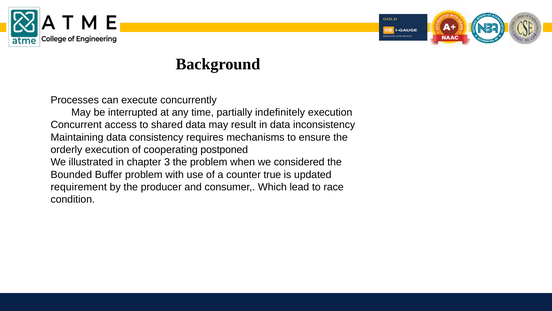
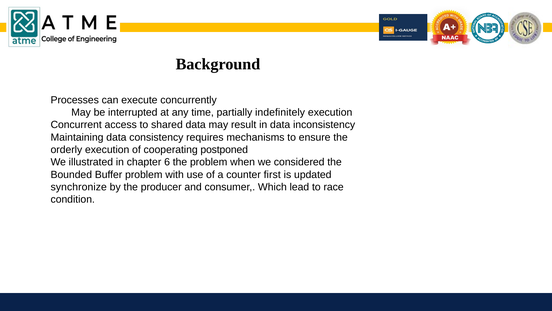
3: 3 -> 6
true: true -> first
requirement: requirement -> synchronize
